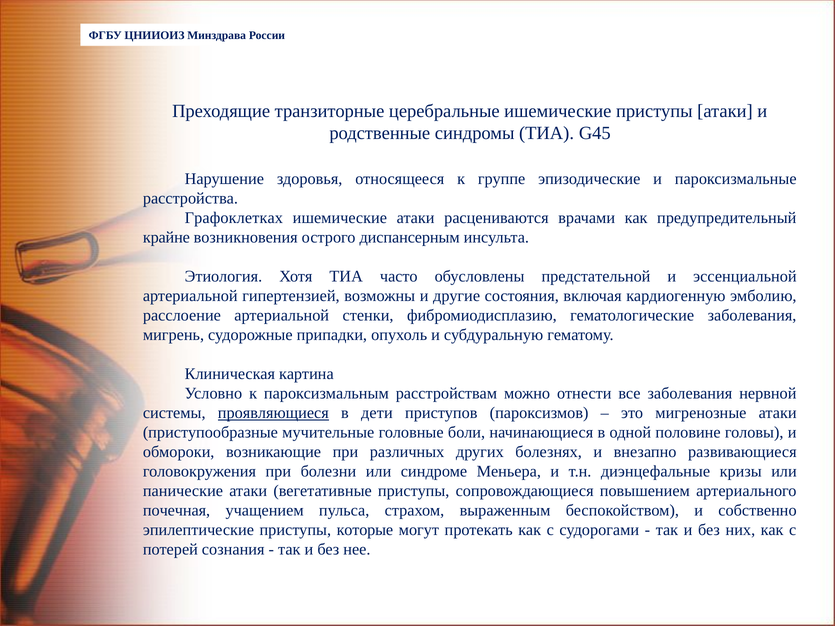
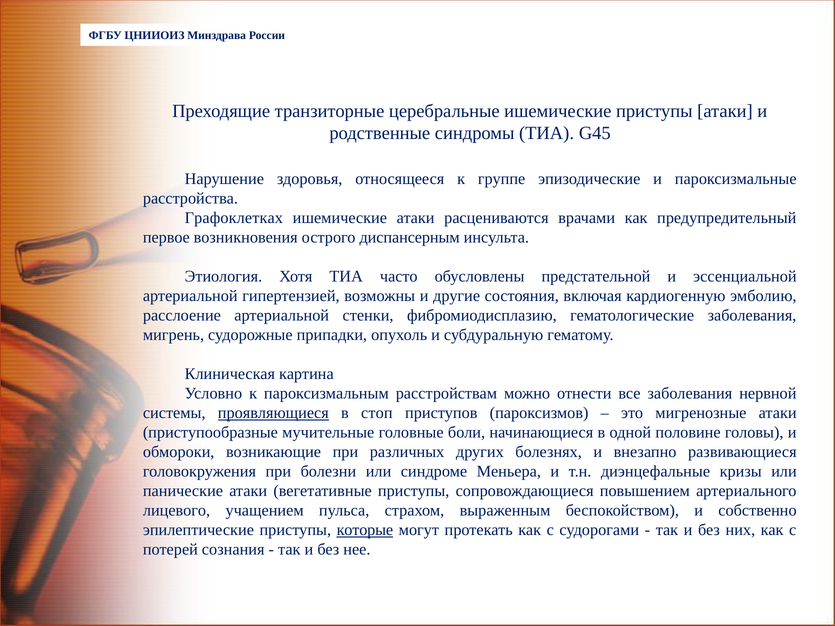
крайне: крайне -> первое
дети: дети -> стоп
почечная: почечная -> лицевого
которые underline: none -> present
